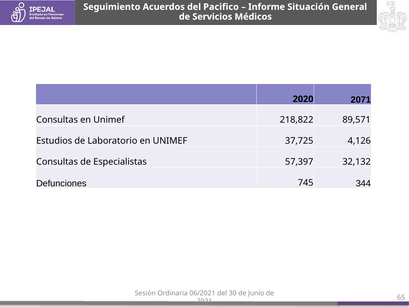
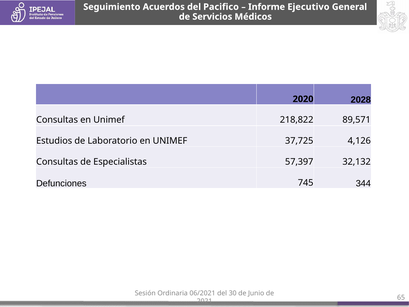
Situación: Situación -> Ejecutivo
2071: 2071 -> 2028
